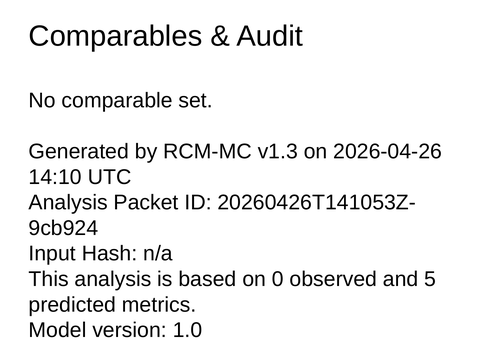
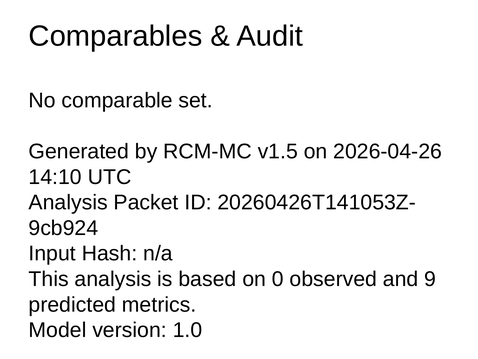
v1.3: v1.3 -> v1.5
5: 5 -> 9
